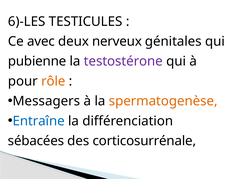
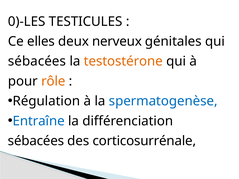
6)-LES: 6)-LES -> 0)-LES
avec: avec -> elles
pubienne at (37, 61): pubienne -> sébacées
testostérone colour: purple -> orange
Messagers: Messagers -> Régulation
spermatogenèse colour: orange -> blue
